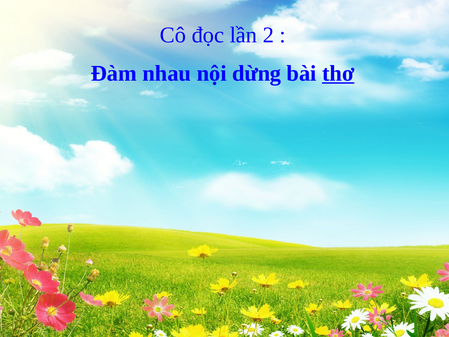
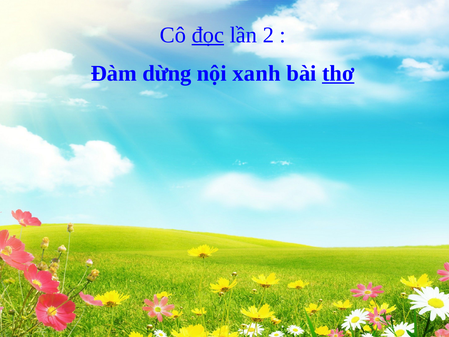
đọc underline: none -> present
nhau: nhau -> dừng
dừng: dừng -> xanh
